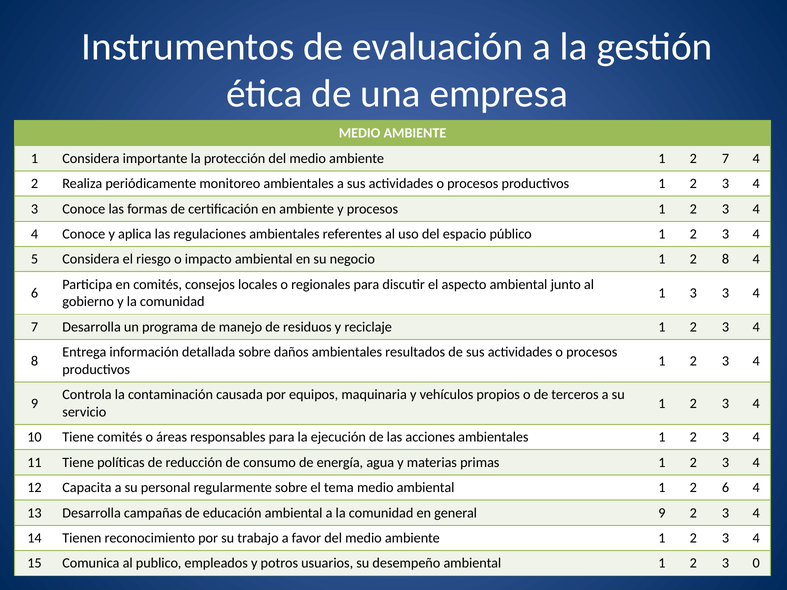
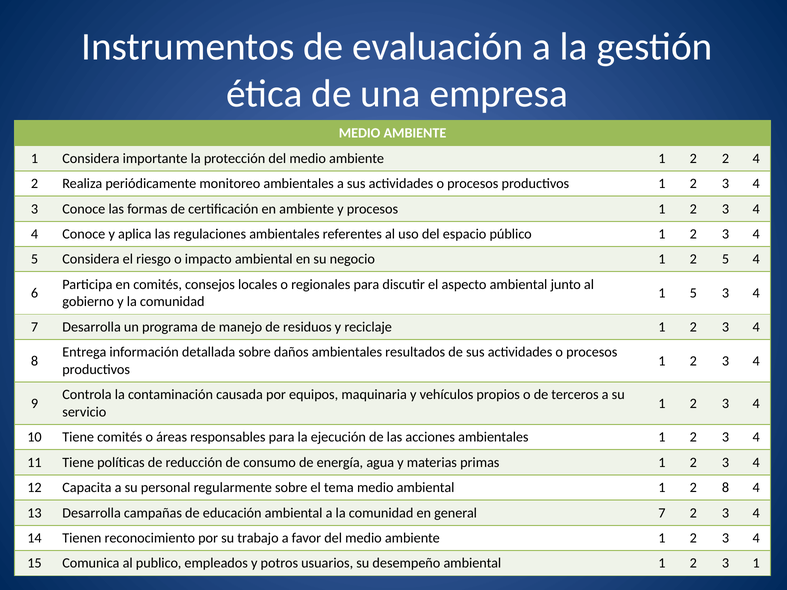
2 7: 7 -> 2
2 8: 8 -> 5
1 3: 3 -> 5
2 6: 6 -> 8
general 9: 9 -> 7
3 0: 0 -> 1
